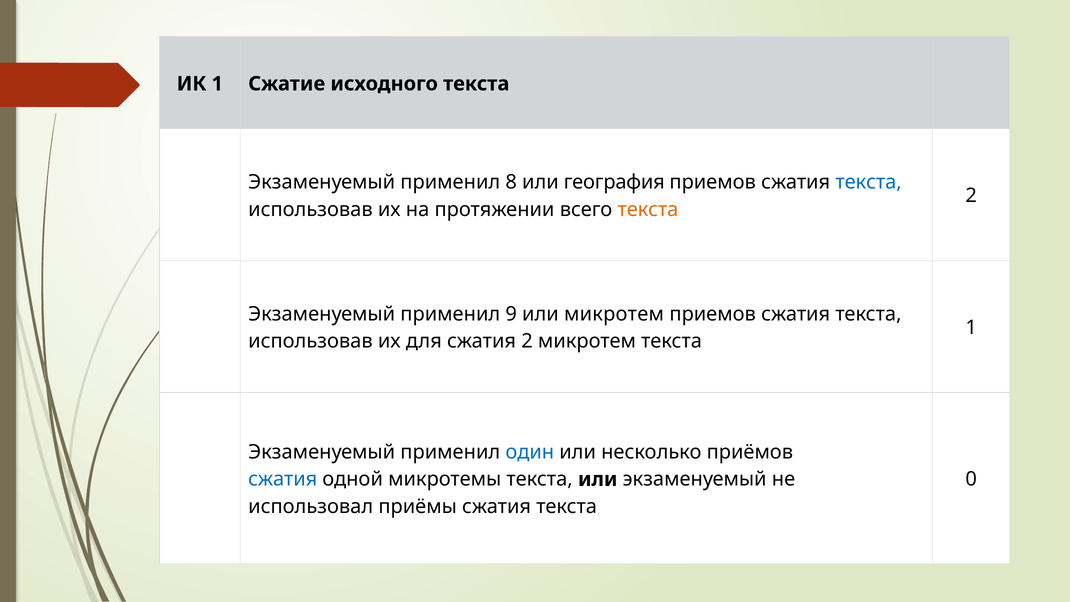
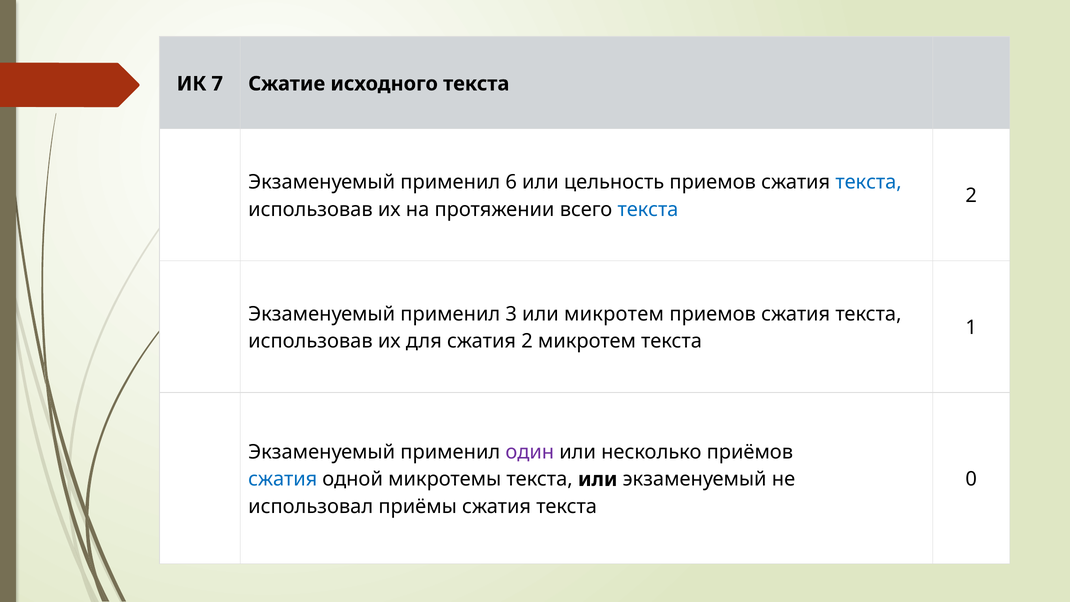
ИК 1: 1 -> 7
8: 8 -> 6
география: география -> цельность
текста at (648, 209) colour: orange -> blue
9: 9 -> 3
один colour: blue -> purple
